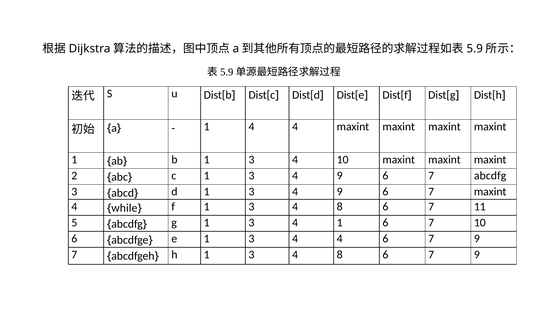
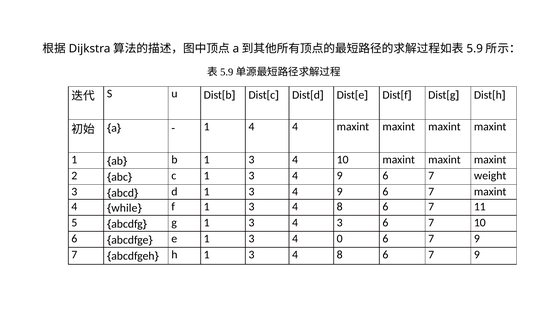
7 abcdfg: abcdfg -> weight
4 1: 1 -> 3
3 4 4: 4 -> 0
